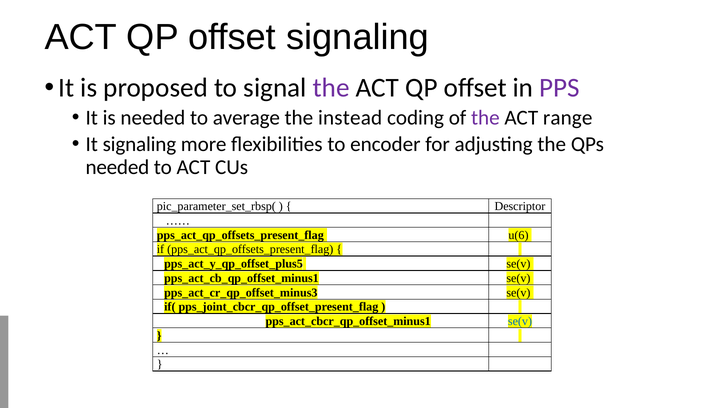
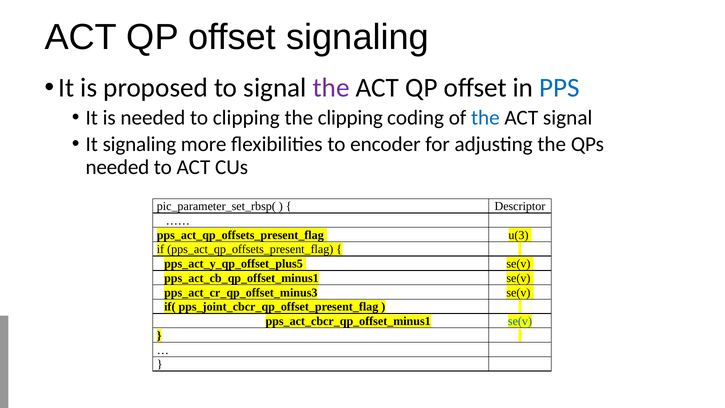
PPS colour: purple -> blue
to average: average -> clipping
the instead: instead -> clipping
the at (485, 118) colour: purple -> blue
ACT range: range -> signal
u(6: u(6 -> u(3
